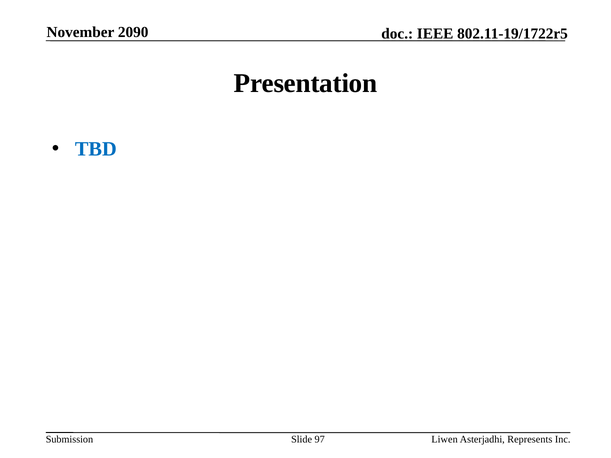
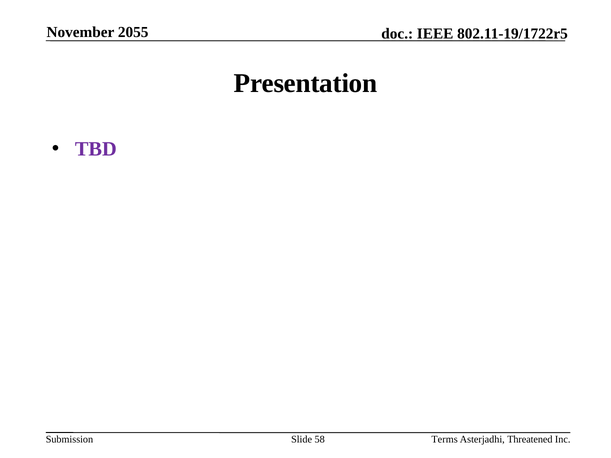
2090: 2090 -> 2055
TBD colour: blue -> purple
97: 97 -> 58
Liwen: Liwen -> Terms
Represents: Represents -> Threatened
